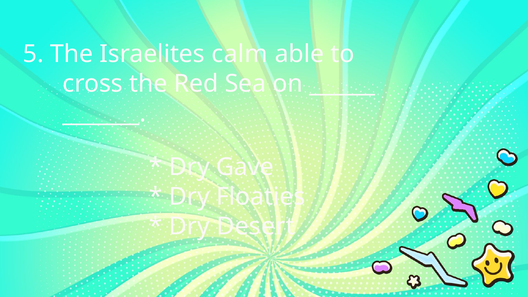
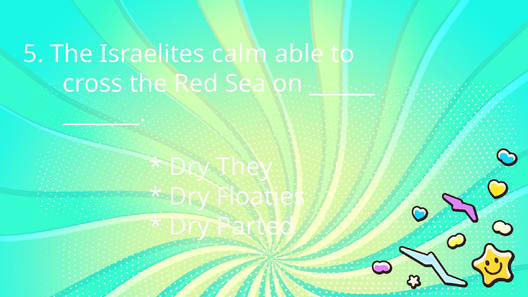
Gave: Gave -> They
Desert: Desert -> Parted
